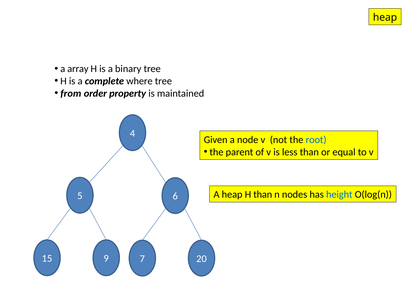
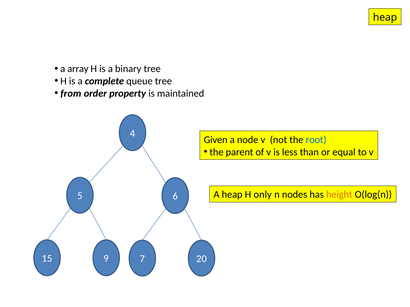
where: where -> queue
H than: than -> only
height colour: blue -> orange
